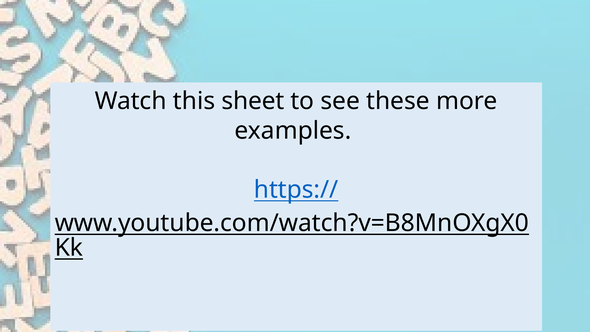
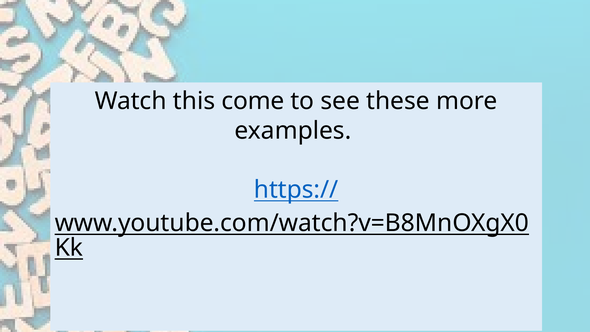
sheet: sheet -> come
